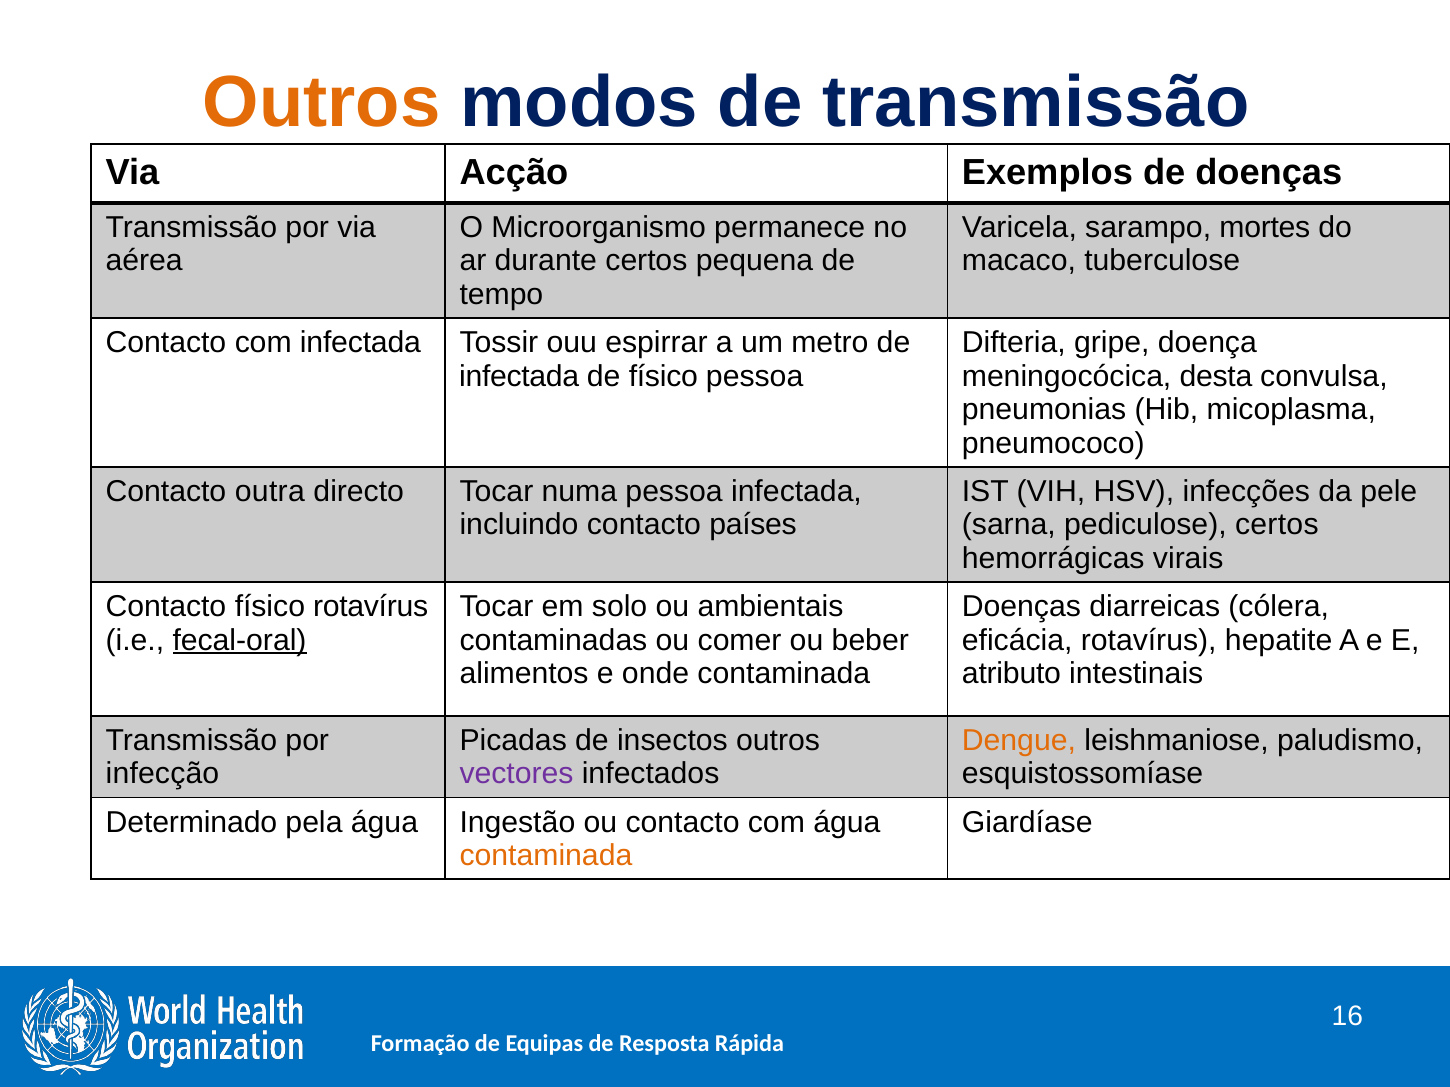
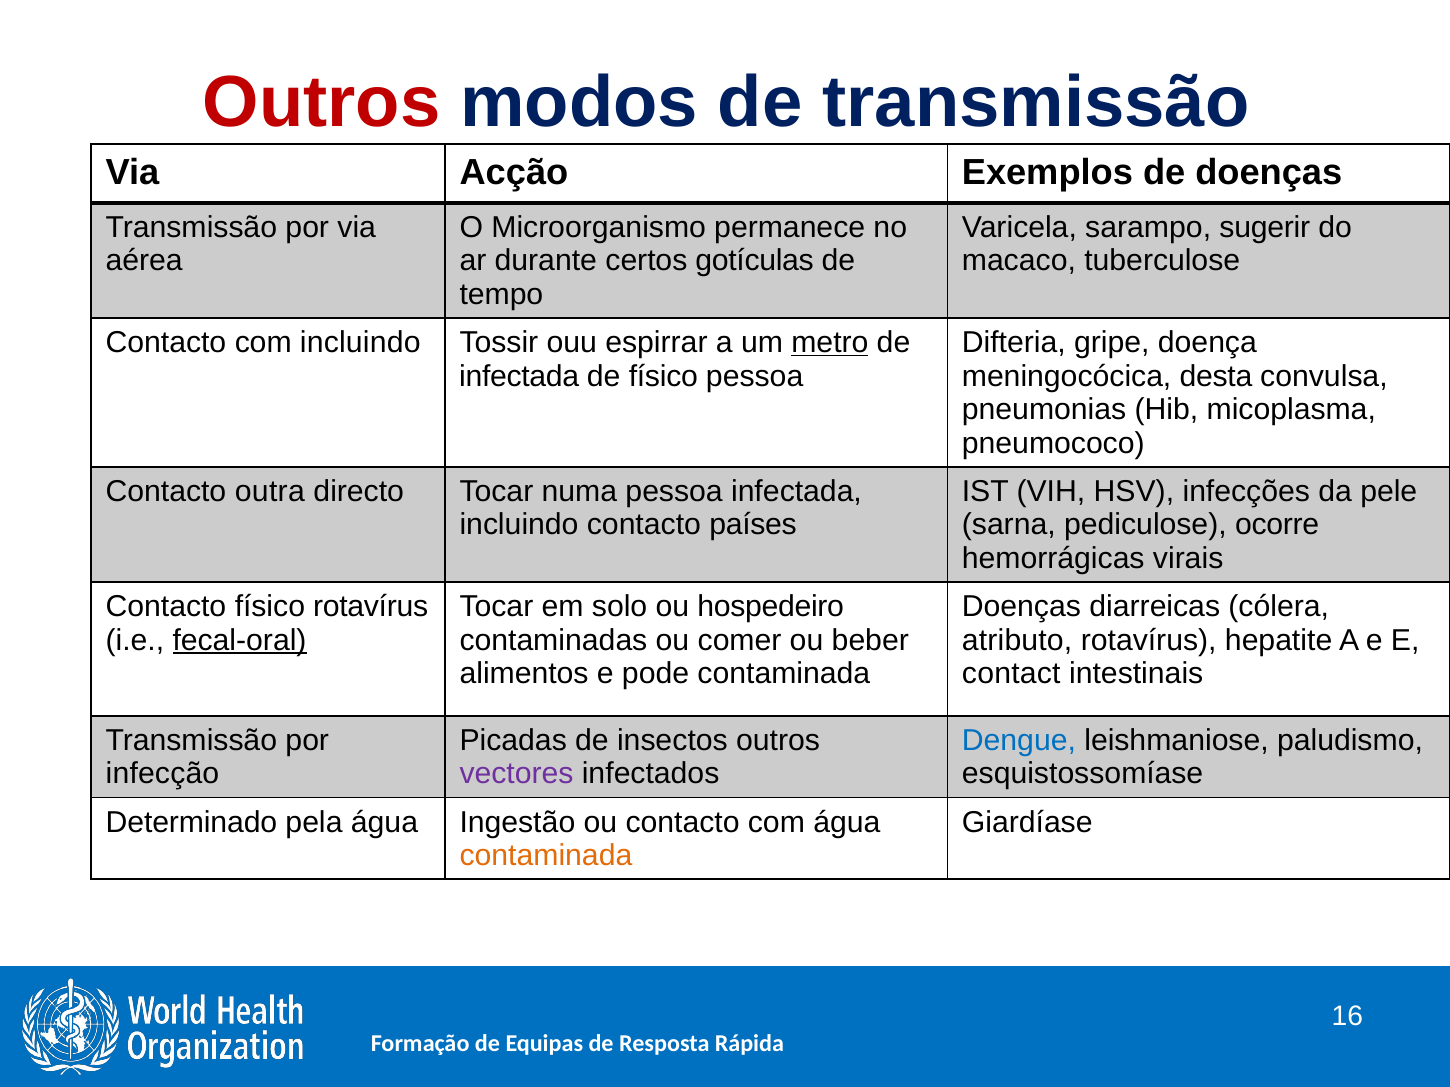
Outros at (322, 102) colour: orange -> red
mortes: mortes -> sugerir
pequena: pequena -> gotículas
com infectada: infectada -> incluindo
metro underline: none -> present
pediculose certos: certos -> ocorre
ambientais: ambientais -> hospedeiro
eficácia: eficácia -> atributo
onde: onde -> pode
atributo: atributo -> contact
Dengue colour: orange -> blue
